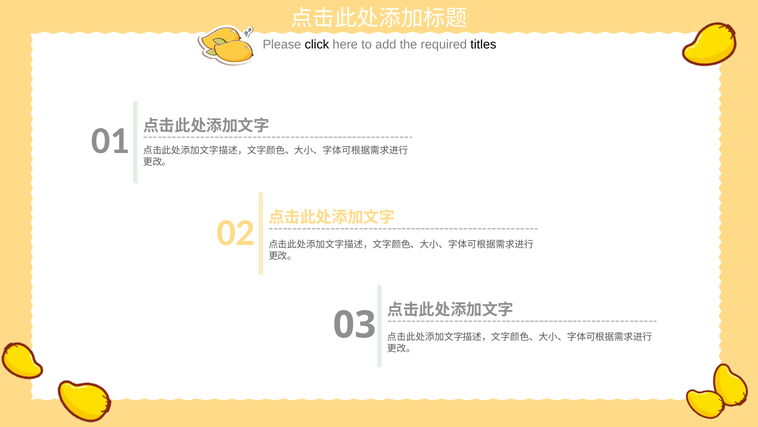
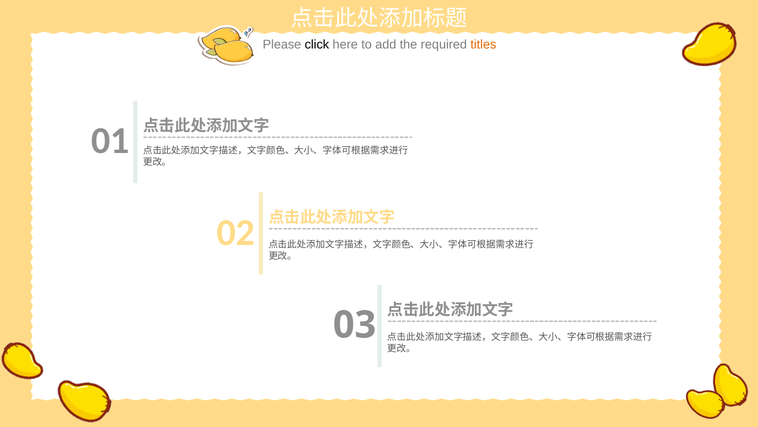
titles colour: black -> orange
